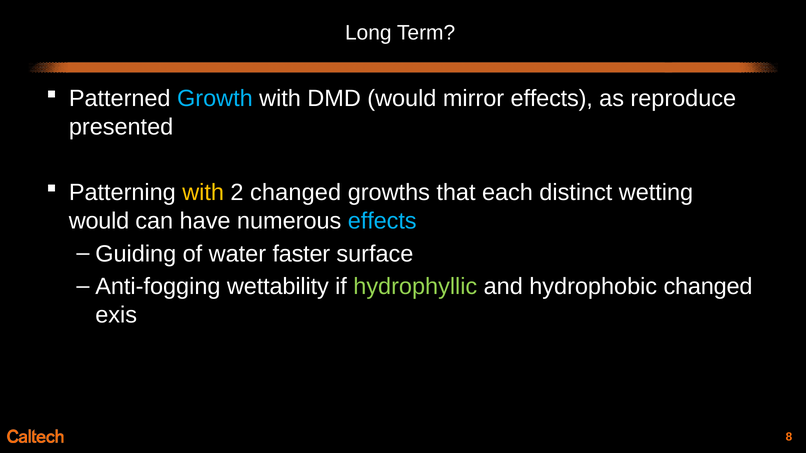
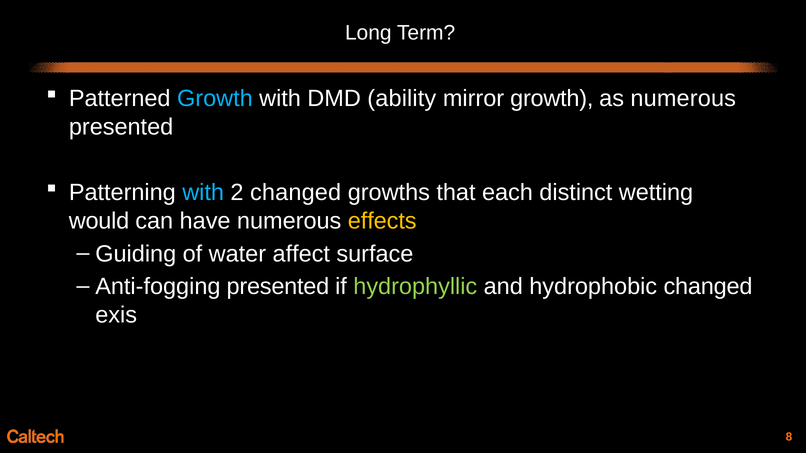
DMD would: would -> ability
mirror effects: effects -> growth
as reproduce: reproduce -> numerous
with at (203, 193) colour: yellow -> light blue
effects at (382, 221) colour: light blue -> yellow
faster: faster -> affect
Anti-fogging wettability: wettability -> presented
